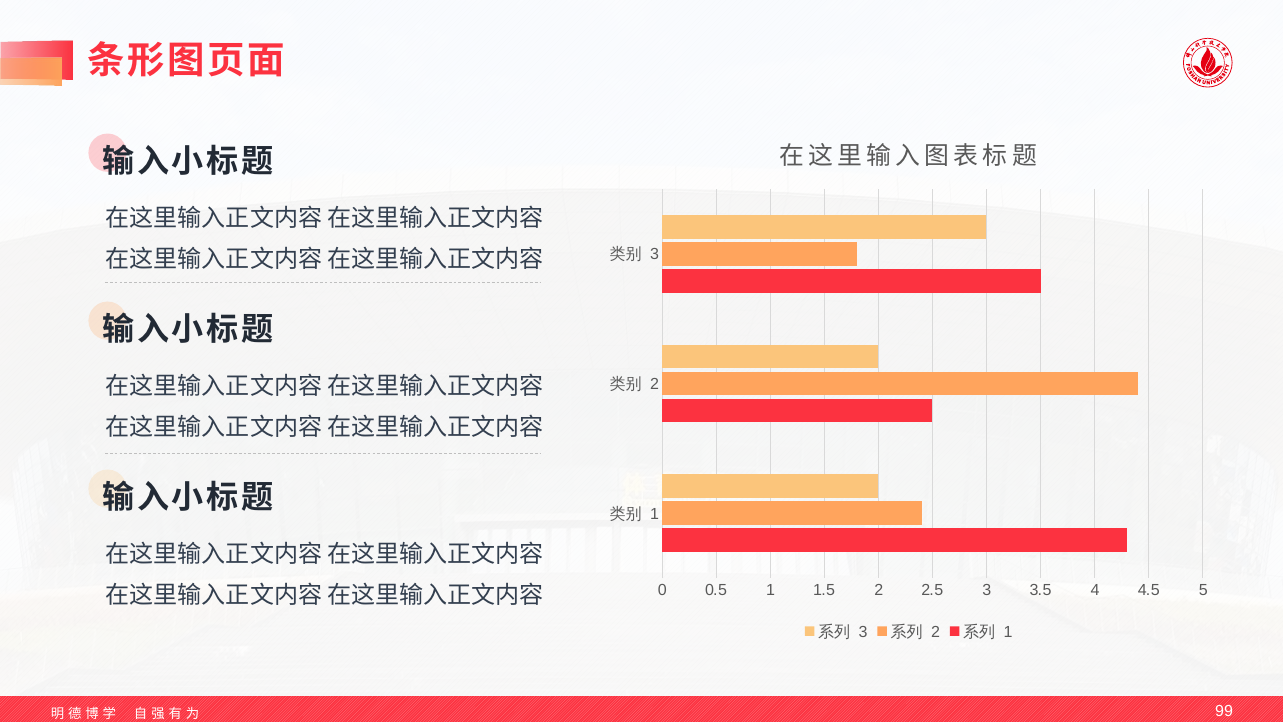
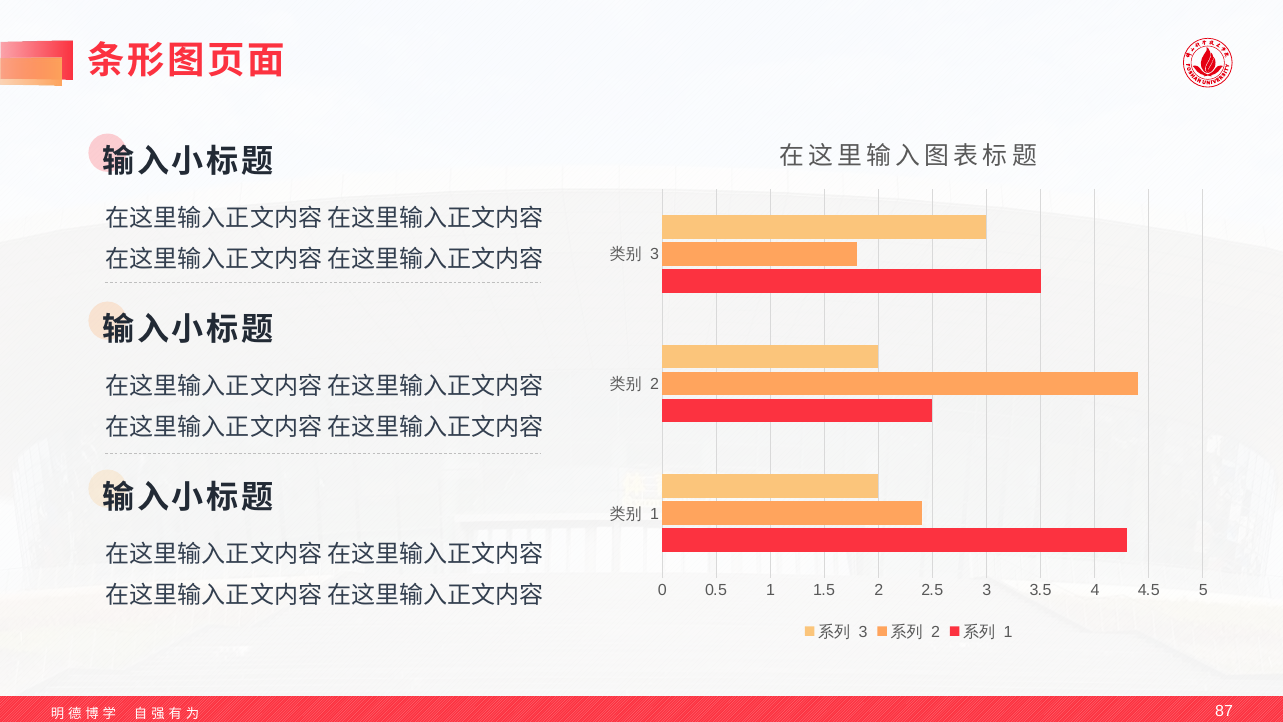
99: 99 -> 87
